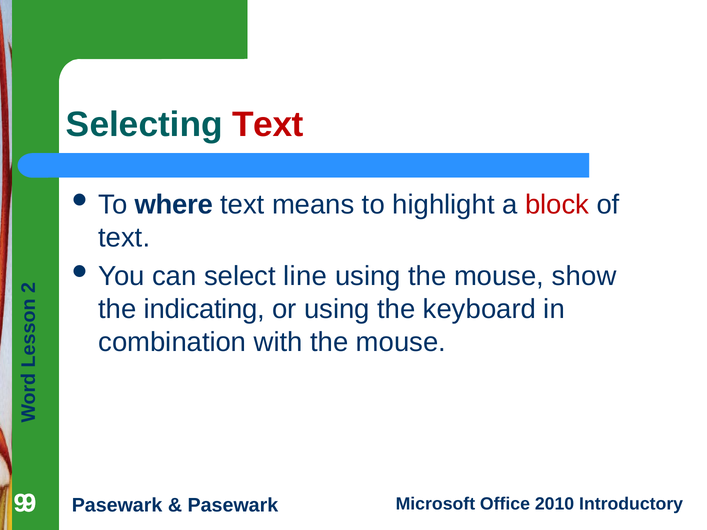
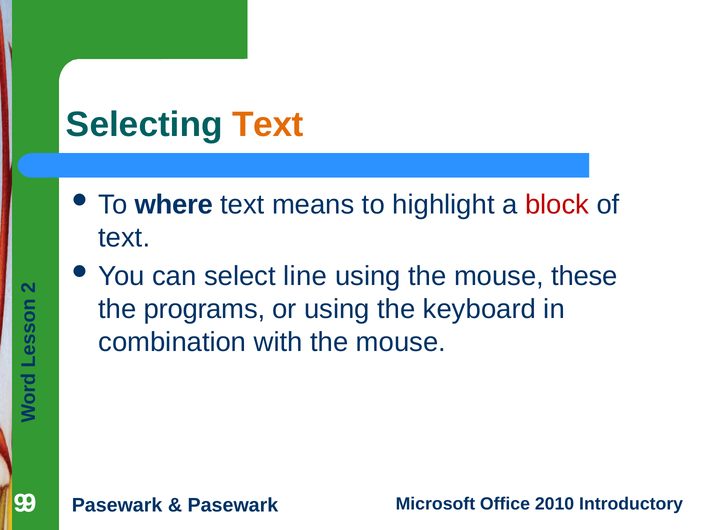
Text at (268, 124) colour: red -> orange
show: show -> these
indicating: indicating -> programs
